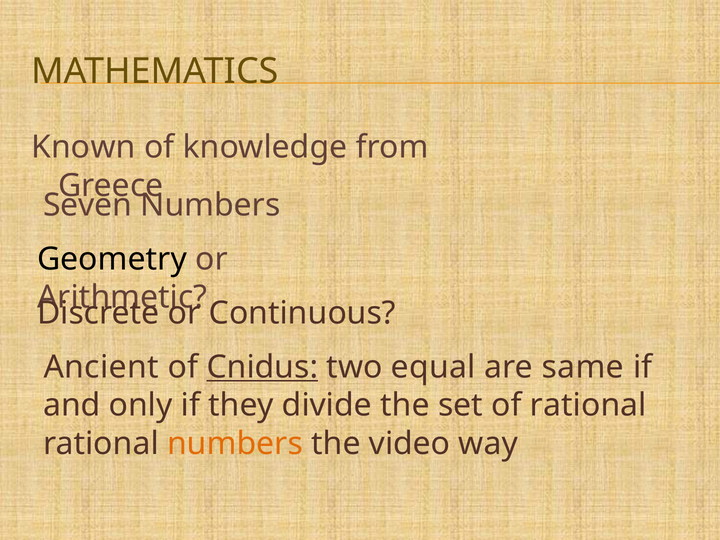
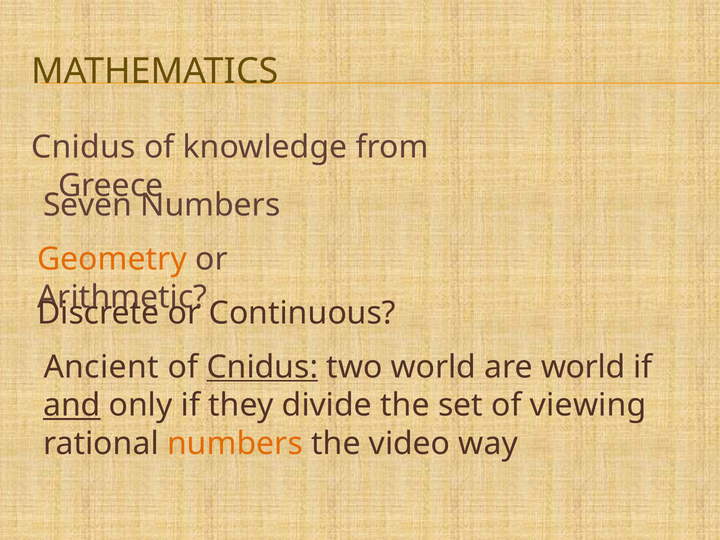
Known at (83, 147): Known -> Cnidus
Geometry colour: black -> orange
two equal: equal -> world
are same: same -> world
and underline: none -> present
of rational: rational -> viewing
